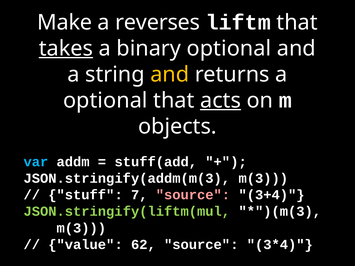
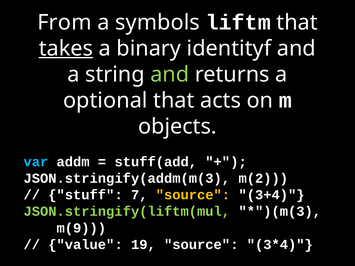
Make: Make -> From
reverses: reverses -> symbols
binary optional: optional -> identityf
and at (170, 74) colour: yellow -> light green
acts underline: present -> none
JSON.stringify(addm(m(3 m(3: m(3 -> m(2
source at (193, 195) colour: pink -> yellow
m(3 at (81, 228): m(3 -> m(9
62: 62 -> 19
